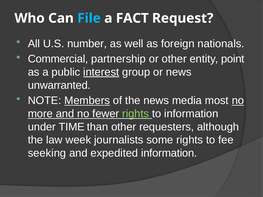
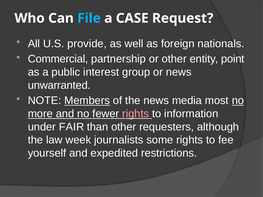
FACT: FACT -> CASE
number: number -> provide
interest underline: present -> none
rights at (136, 114) colour: light green -> pink
TIME: TIME -> FAIR
seeking: seeking -> yourself
expedited information: information -> restrictions
